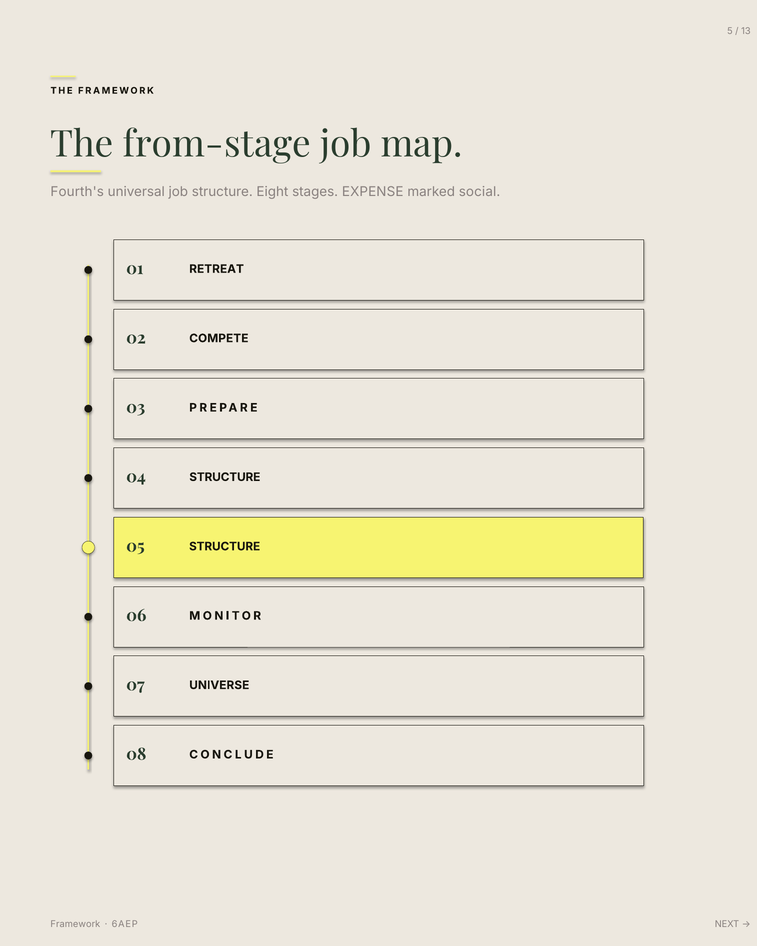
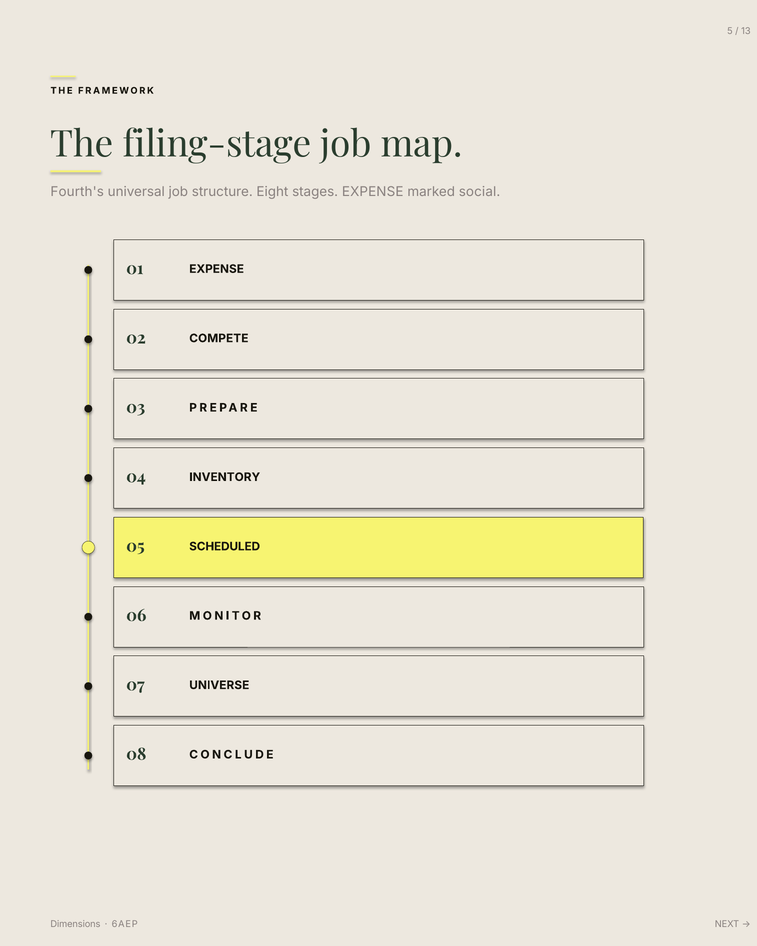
from-stage: from-stage -> filing-stage
01 RETREAT: RETREAT -> EXPENSE
04 STRUCTURE: STRUCTURE -> INVENTORY
05 STRUCTURE: STRUCTURE -> SCHEDULED
Framework at (75, 925): Framework -> Dimensions
